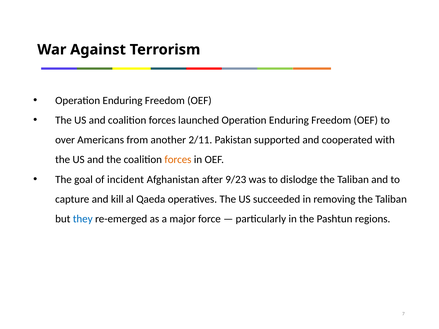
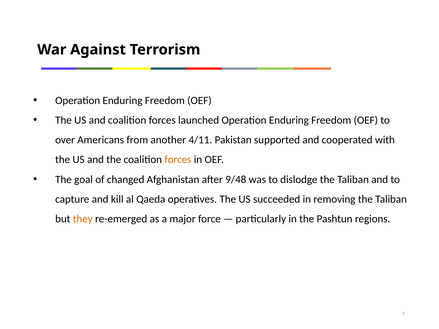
2/11: 2/11 -> 4/11
incident: incident -> changed
9/23: 9/23 -> 9/48
they colour: blue -> orange
